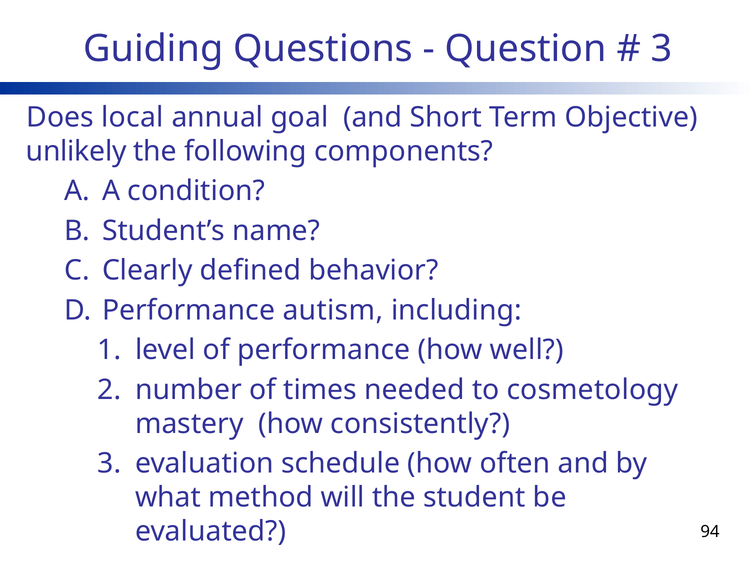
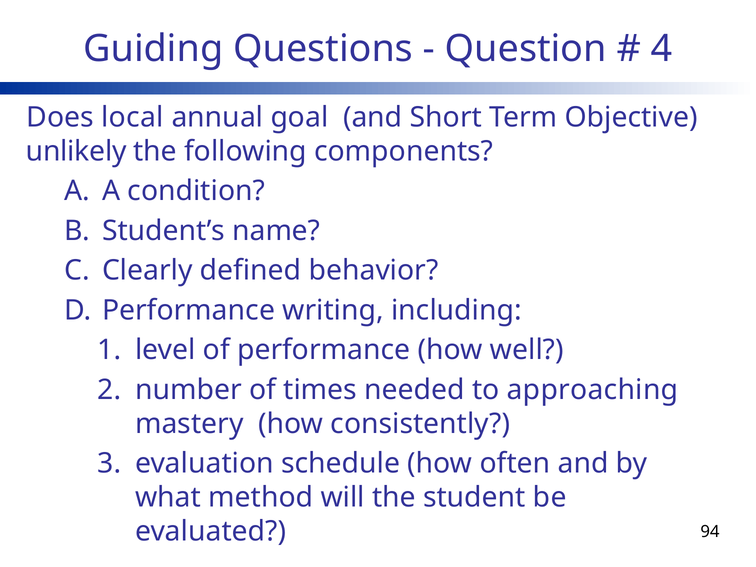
3 at (662, 49): 3 -> 4
autism: autism -> writing
cosmetology: cosmetology -> approaching
